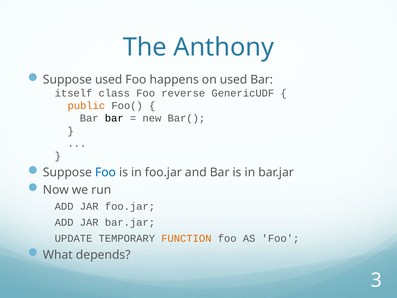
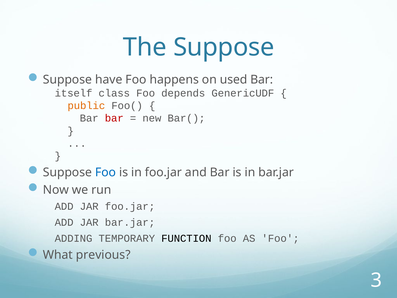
The Anthony: Anthony -> Suppose
Suppose used: used -> have
reverse: reverse -> depends
bar at (114, 118) colour: black -> red
UPDATE: UPDATE -> ADDING
FUNCTION colour: orange -> black
depends: depends -> previous
